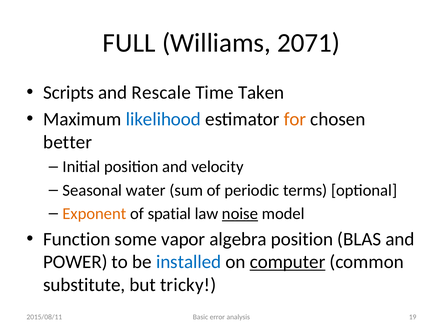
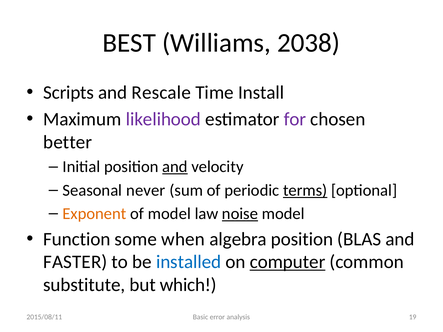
FULL: FULL -> BEST
2071: 2071 -> 2038
Taken: Taken -> Install
likelihood colour: blue -> purple
for colour: orange -> purple
and at (175, 167) underline: none -> present
water: water -> never
terms underline: none -> present
of spatial: spatial -> model
vapor: vapor -> when
POWER: POWER -> FASTER
tricky: tricky -> which
